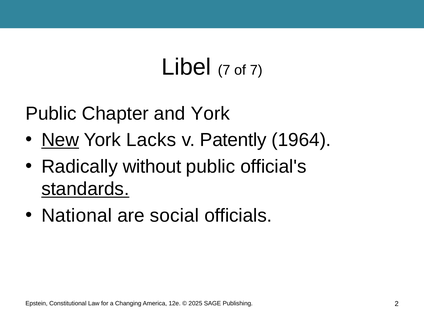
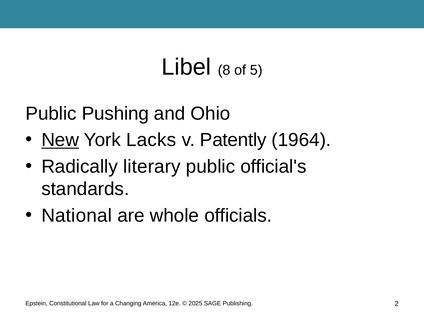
Libel 7: 7 -> 8
of 7: 7 -> 5
Chapter: Chapter -> Pushing
and York: York -> Ohio
without: without -> literary
standards underline: present -> none
social: social -> whole
